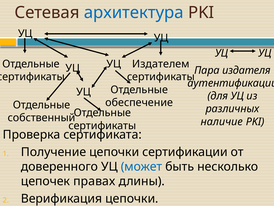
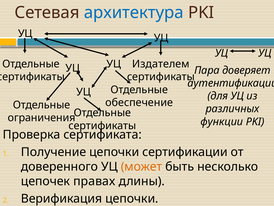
издателя: издателя -> доверяет
собственный: собственный -> ограничения
наличие: наличие -> функции
может colour: blue -> orange
